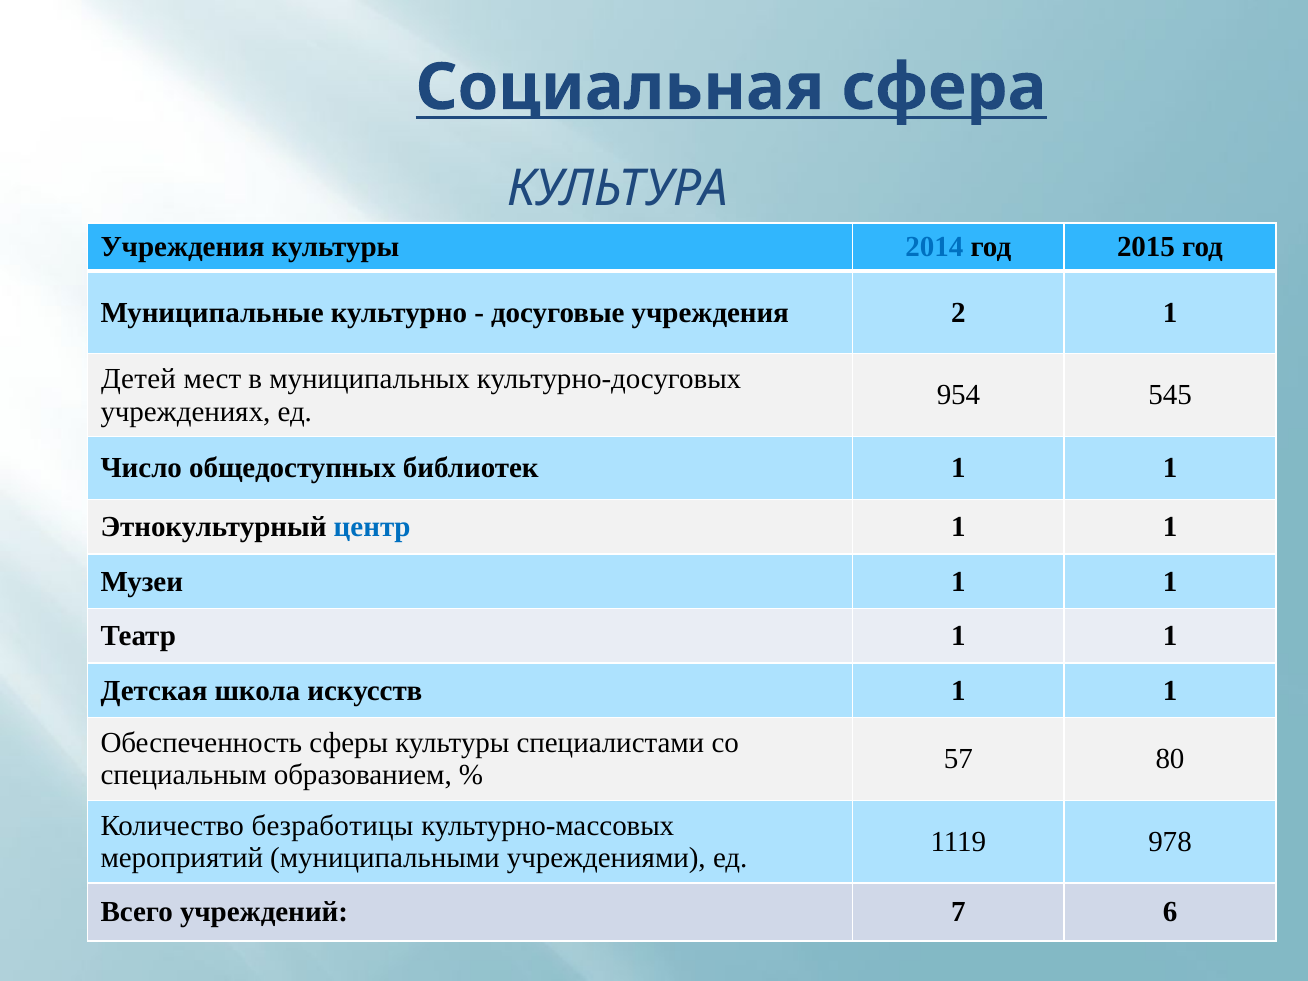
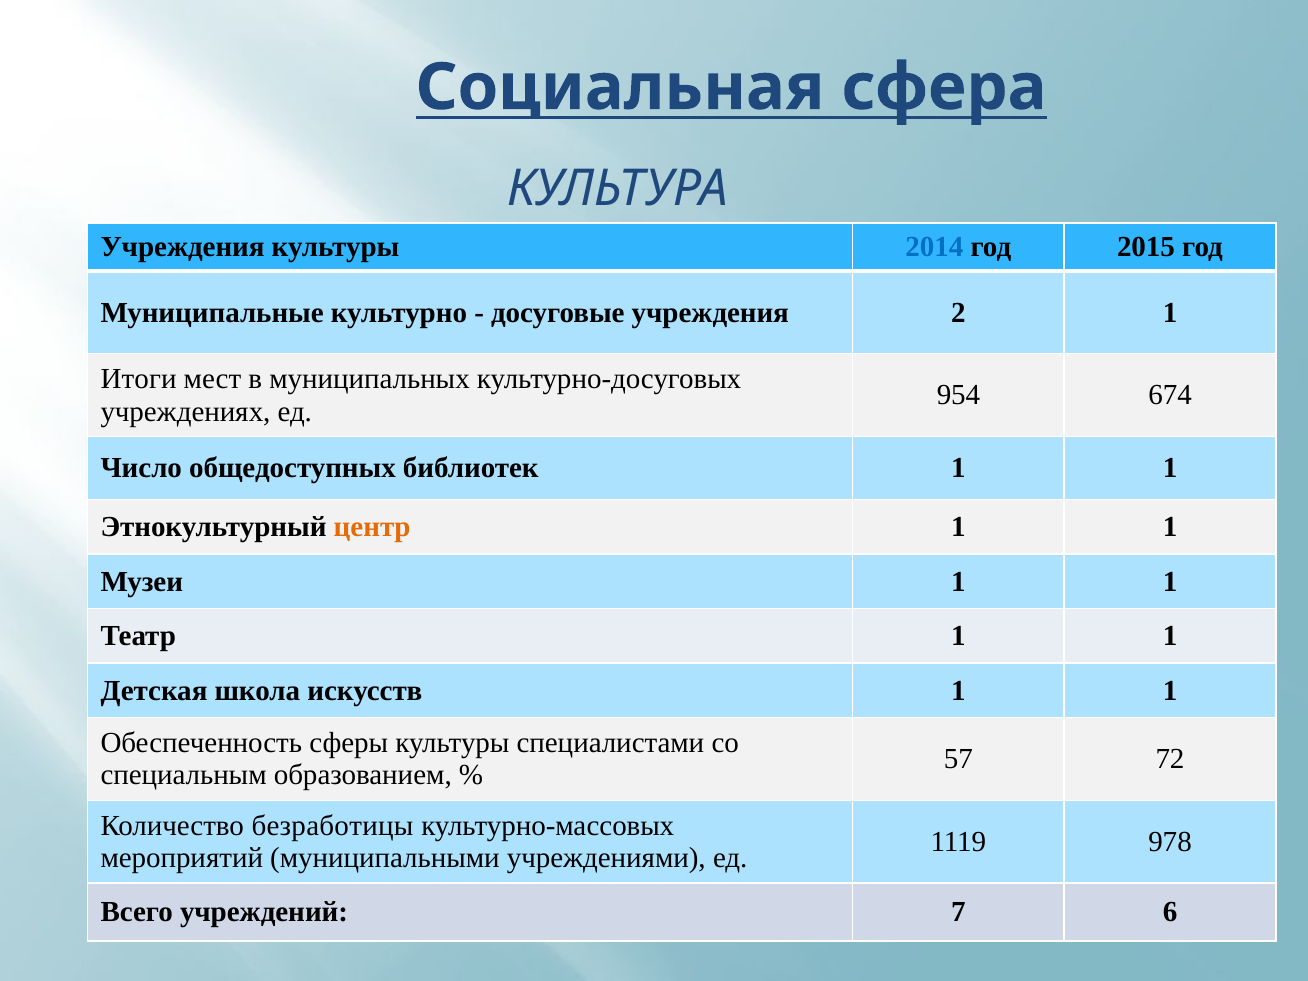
Детей: Детей -> Итоги
545: 545 -> 674
центр colour: blue -> orange
80: 80 -> 72
